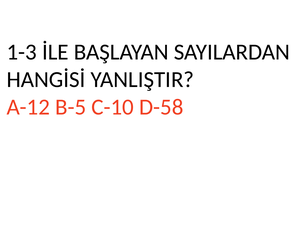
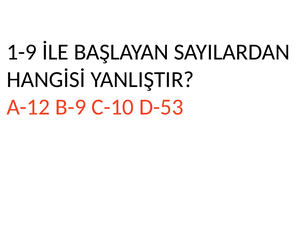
1-3: 1-3 -> 1-9
B-5: B-5 -> B-9
D-58: D-58 -> D-53
